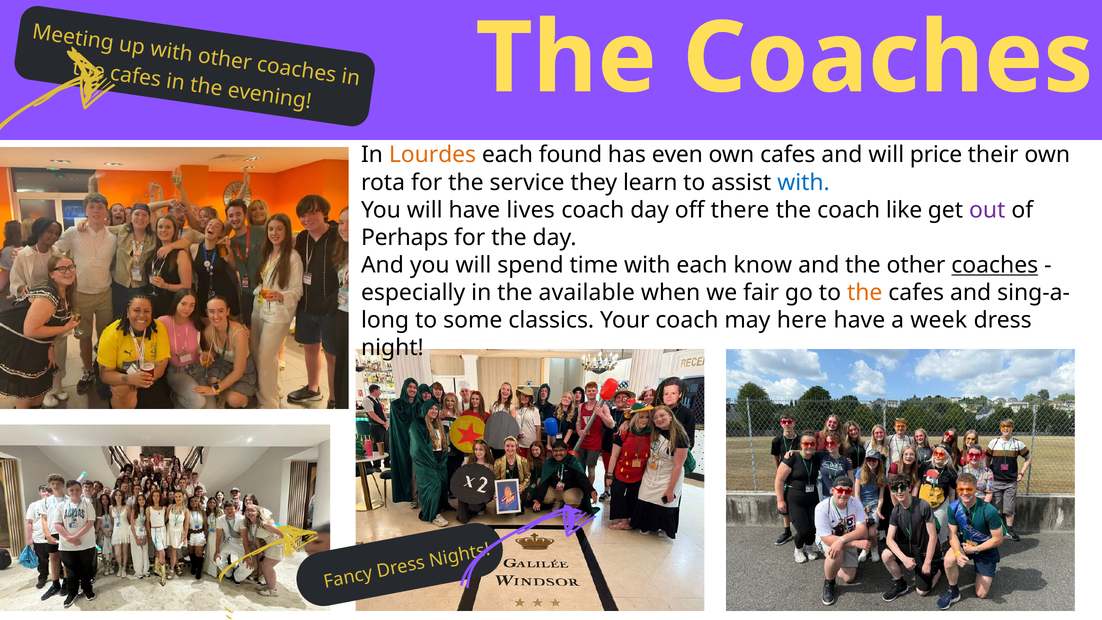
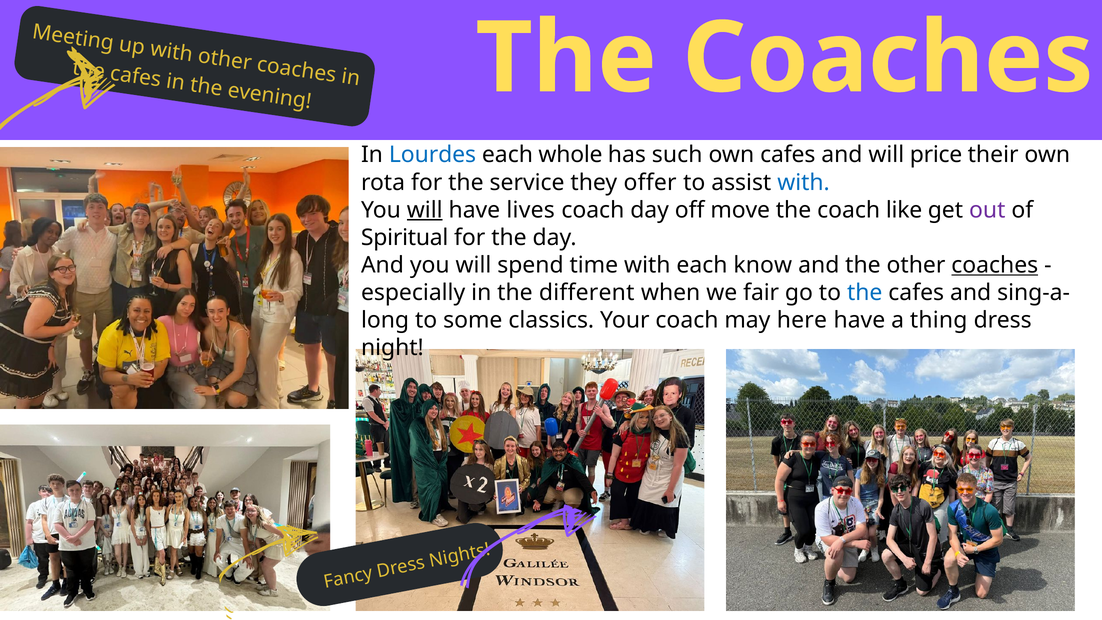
Lourdes colour: orange -> blue
found: found -> whole
even: even -> such
learn: learn -> offer
will at (425, 210) underline: none -> present
there: there -> move
Perhaps: Perhaps -> Spiritual
available: available -> different
the at (865, 293) colour: orange -> blue
week: week -> thing
